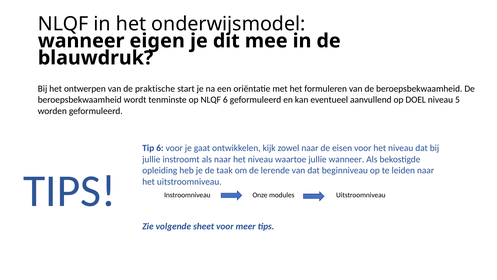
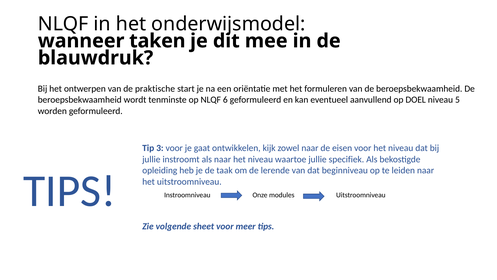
eigen: eigen -> taken
Tip 6: 6 -> 3
jullie wanneer: wanneer -> specifiek
